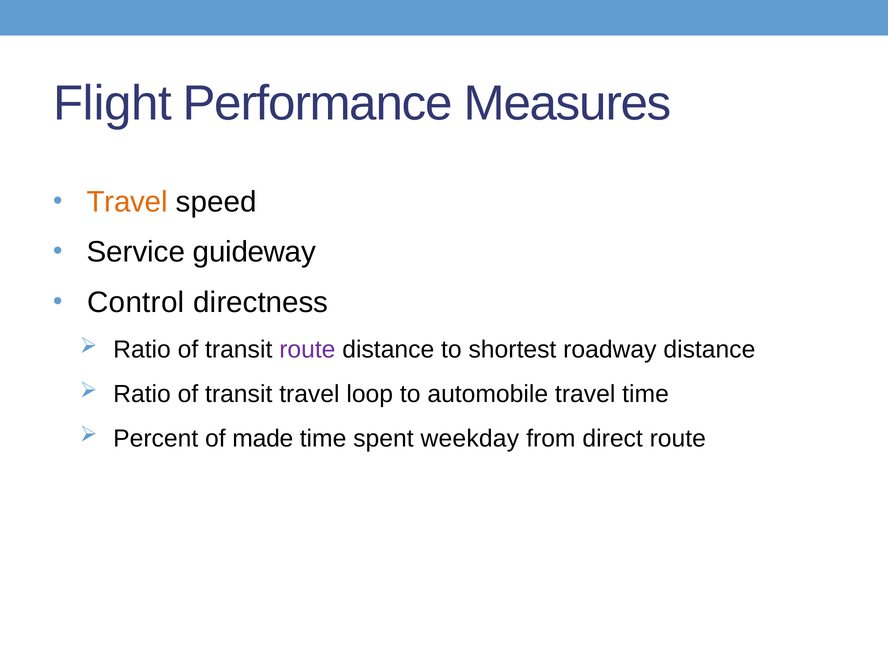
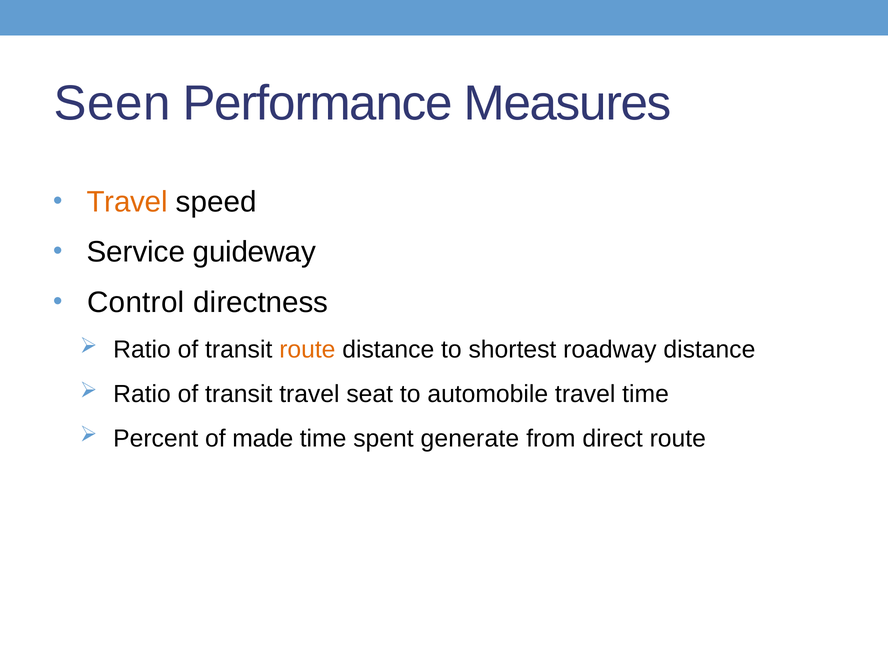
Flight: Flight -> Seen
route at (307, 350) colour: purple -> orange
loop: loop -> seat
weekday: weekday -> generate
